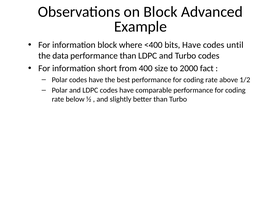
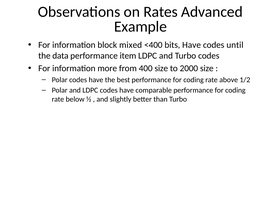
on Block: Block -> Rates
where: where -> mixed
performance than: than -> item
short: short -> more
2000 fact: fact -> size
